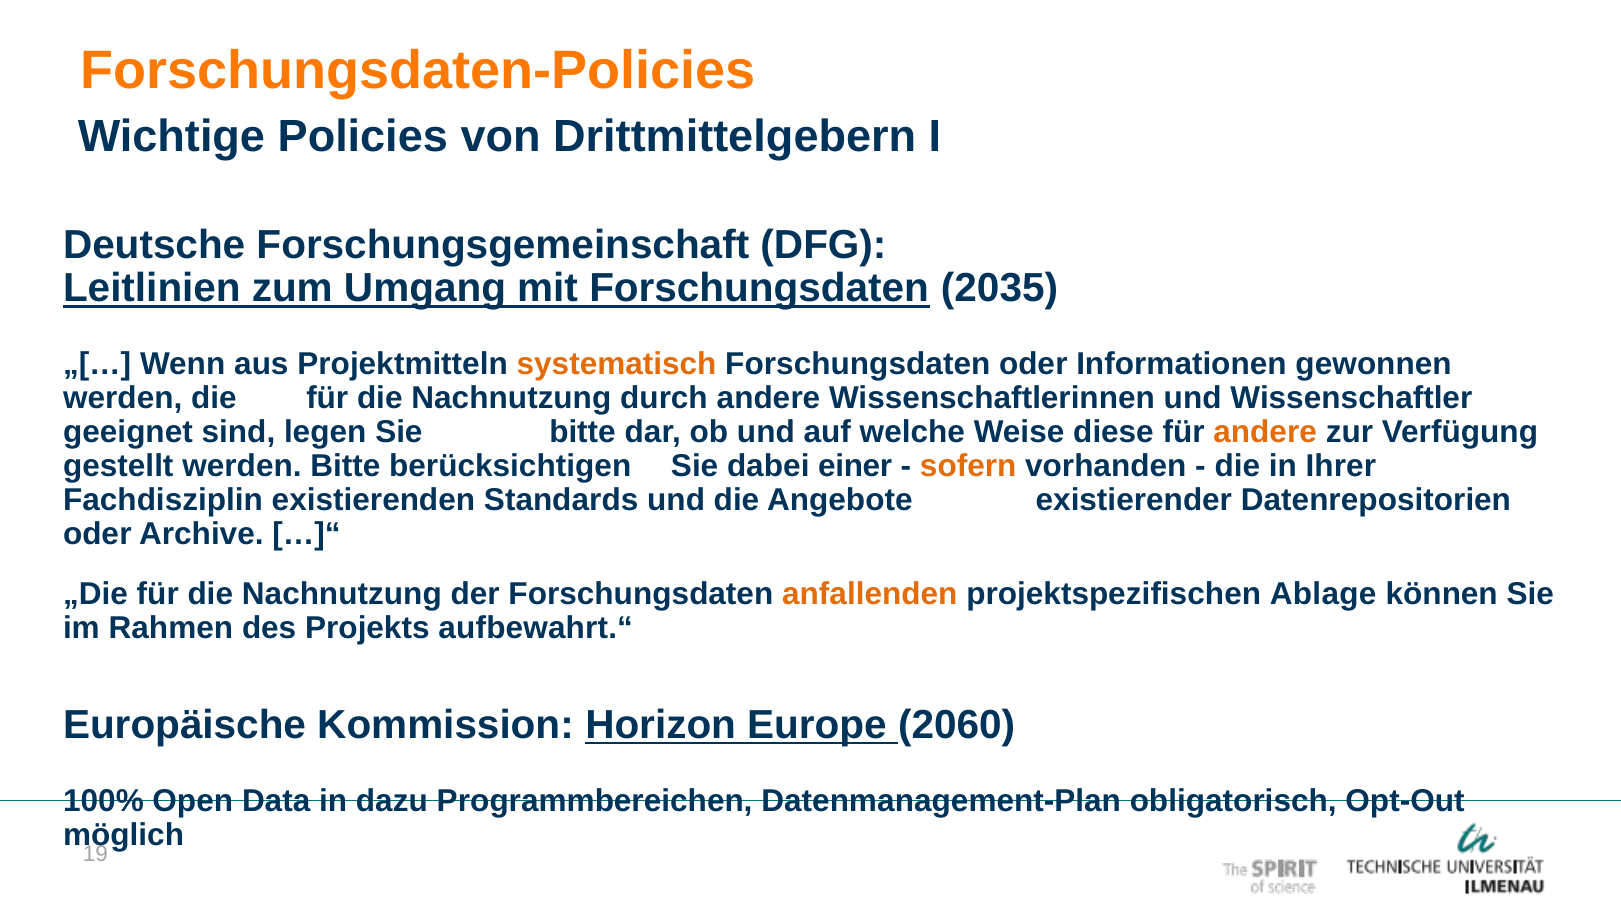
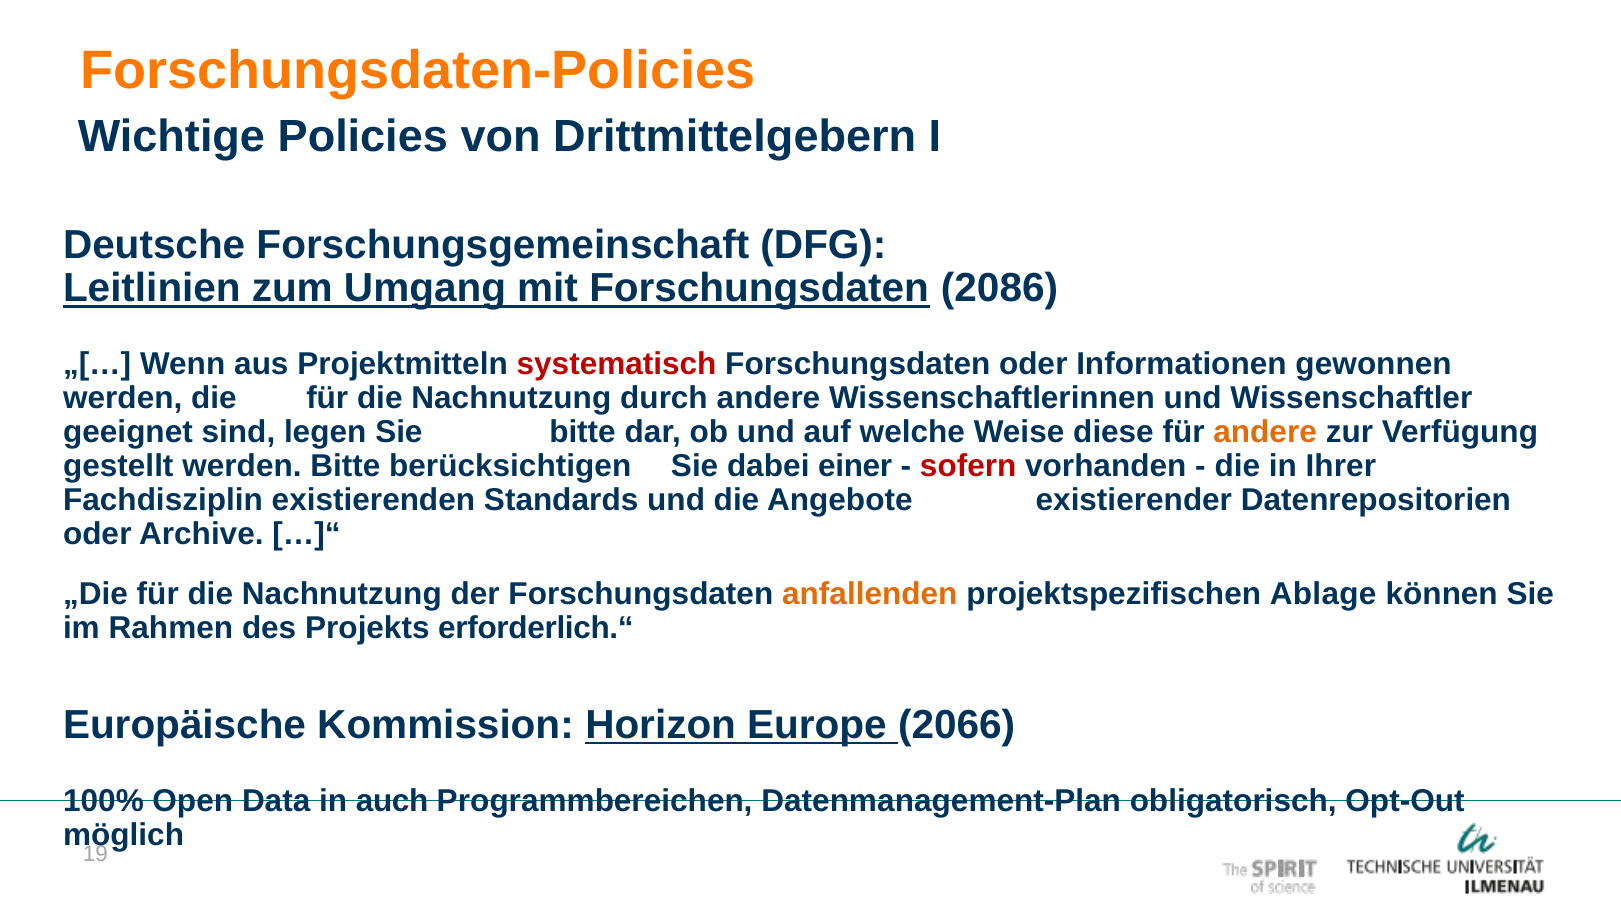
2035: 2035 -> 2086
systematisch colour: orange -> red
sofern colour: orange -> red
aufbewahrt.“: aufbewahrt.“ -> erforderlich.“
2060: 2060 -> 2066
dazu: dazu -> auch
